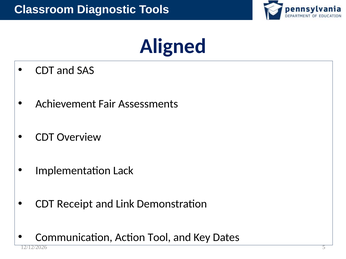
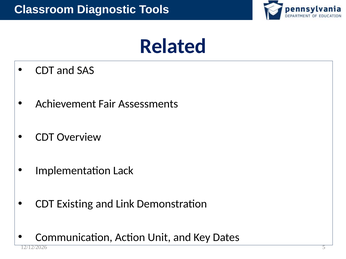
Aligned: Aligned -> Related
Receipt: Receipt -> Existing
Tool: Tool -> Unit
